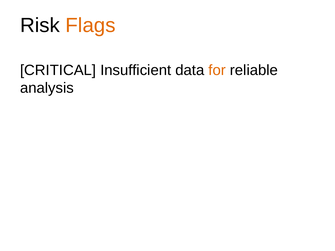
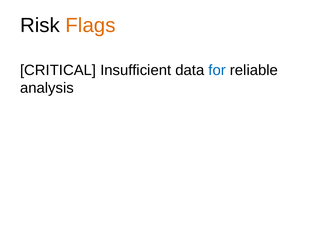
for colour: orange -> blue
